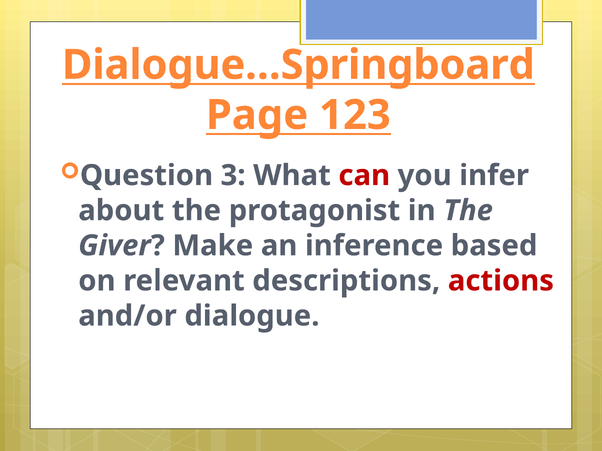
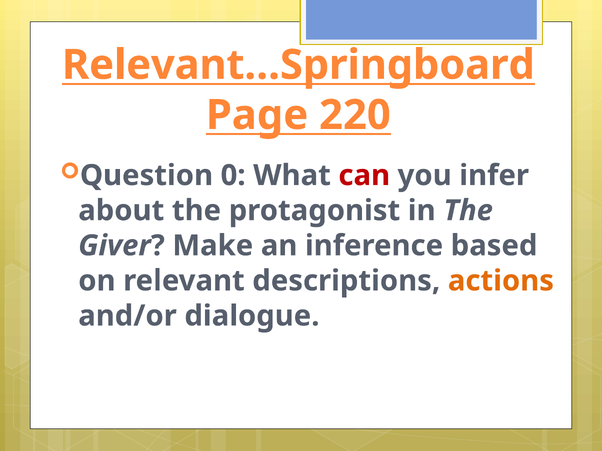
Dialogue…Springboard: Dialogue…Springboard -> Relevant…Springboard
123: 123 -> 220
3: 3 -> 0
actions colour: red -> orange
